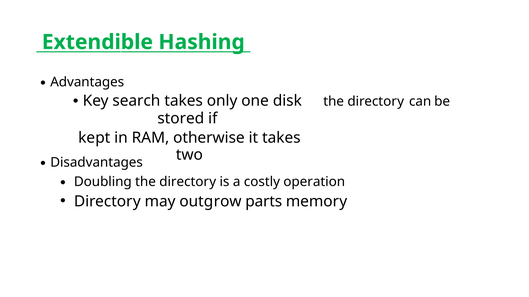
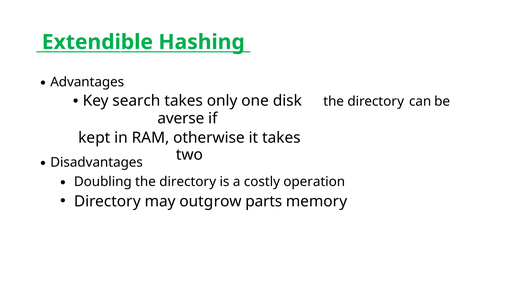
stored: stored -> averse
